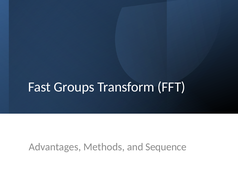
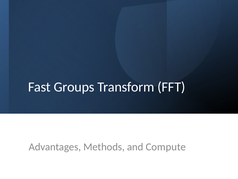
Sequence: Sequence -> Compute
